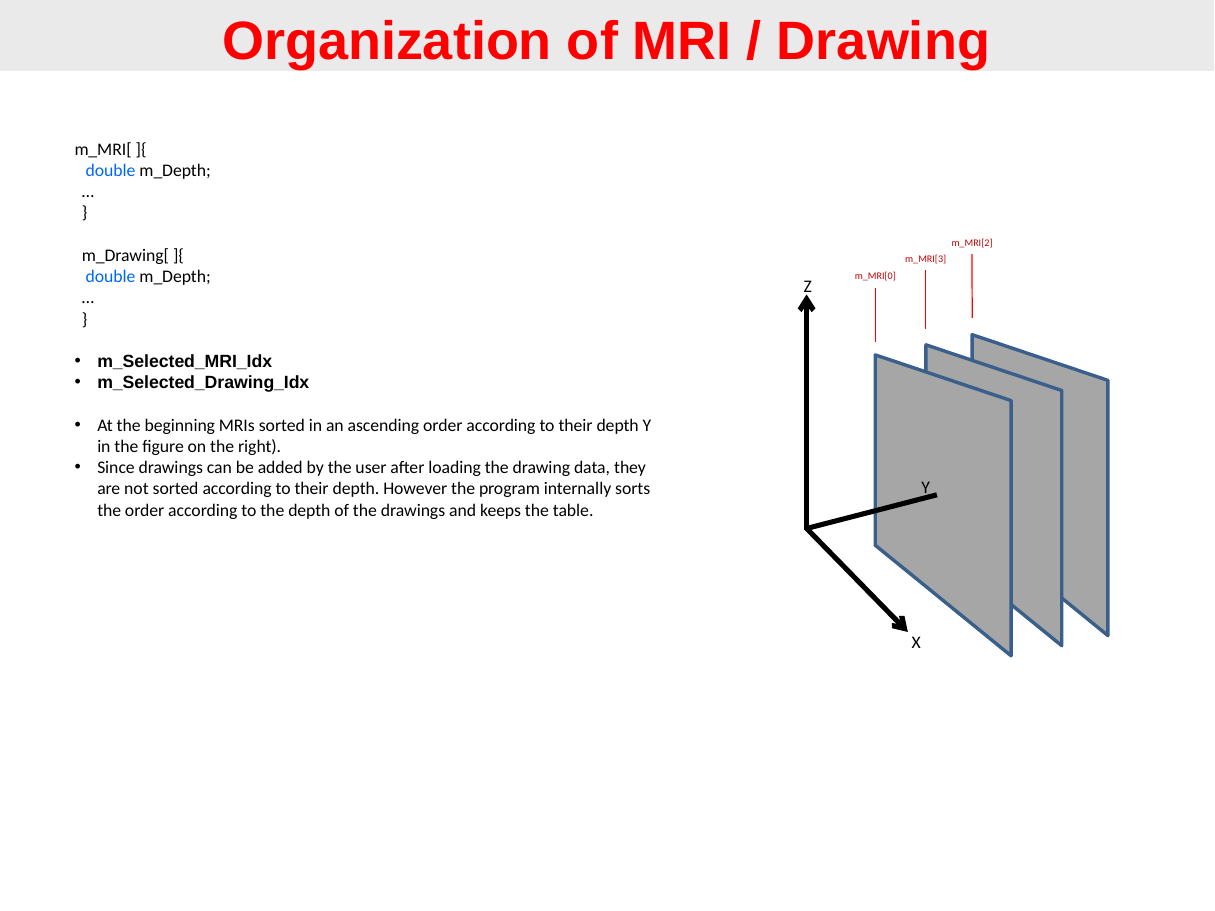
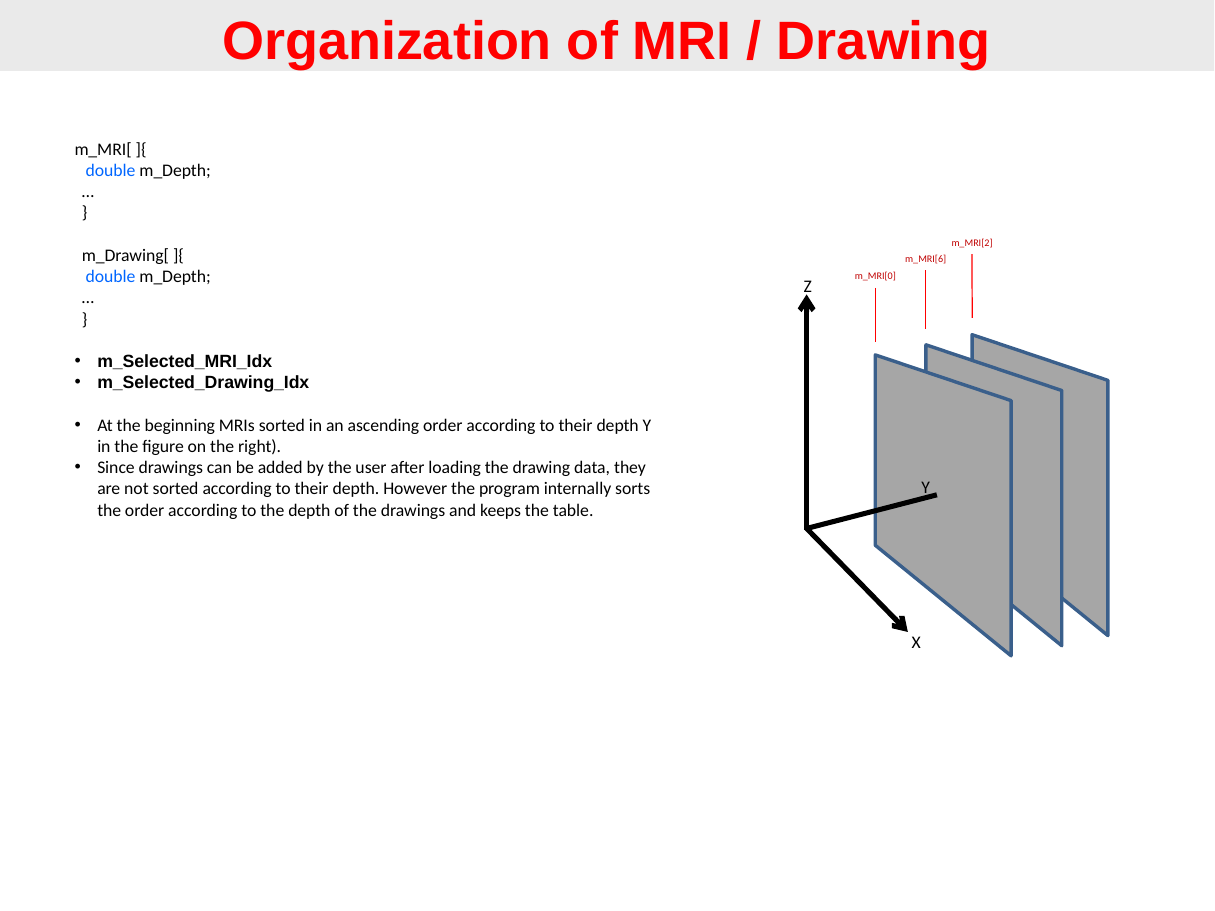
m_MRI[3: m_MRI[3 -> m_MRI[6
